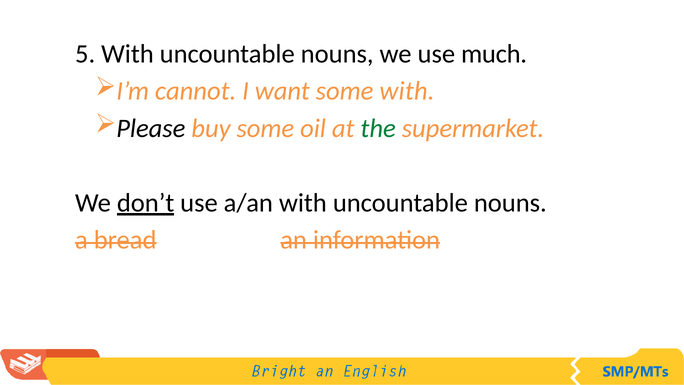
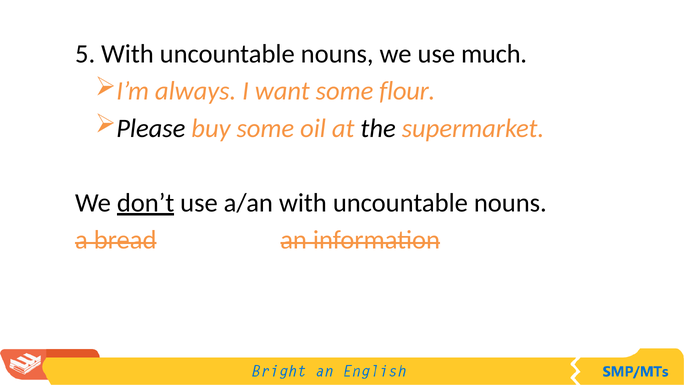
cannot: cannot -> always
some with: with -> flour
the colour: green -> black
